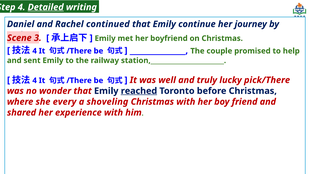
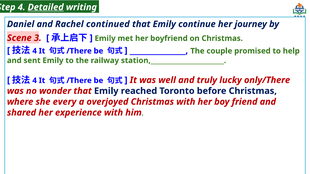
pick/There: pick/There -> only/There
reached underline: present -> none
shoveling: shoveling -> overjoyed
